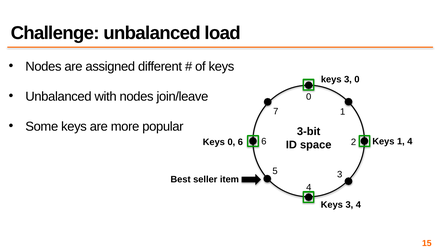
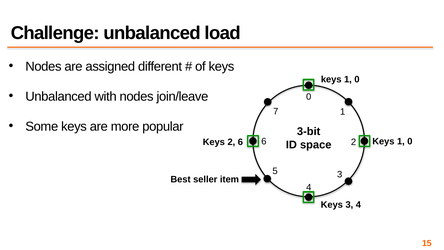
3 at (348, 79): 3 -> 1
4 at (410, 141): 4 -> 0
Keys 0: 0 -> 2
